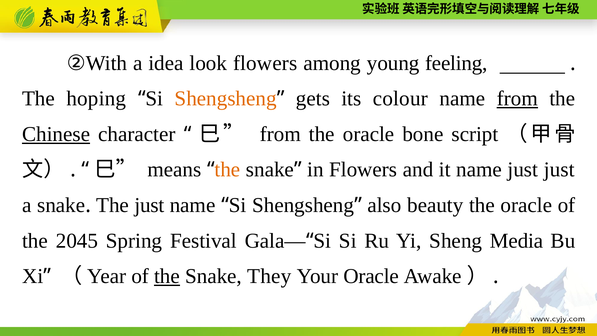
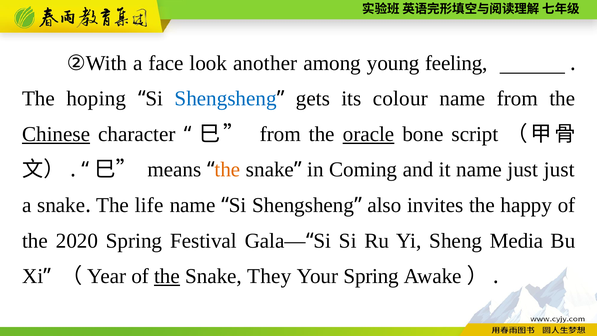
idea: idea -> face
look flowers: flowers -> another
Shengsheng at (226, 99) colour: orange -> blue
from at (517, 99) underline: present -> none
oracle at (369, 134) underline: none -> present
in Flowers: Flowers -> Coming
The just: just -> life
beauty: beauty -> invites
oracle at (526, 205): oracle -> happy
2045: 2045 -> 2020
Your Oracle: Oracle -> Spring
